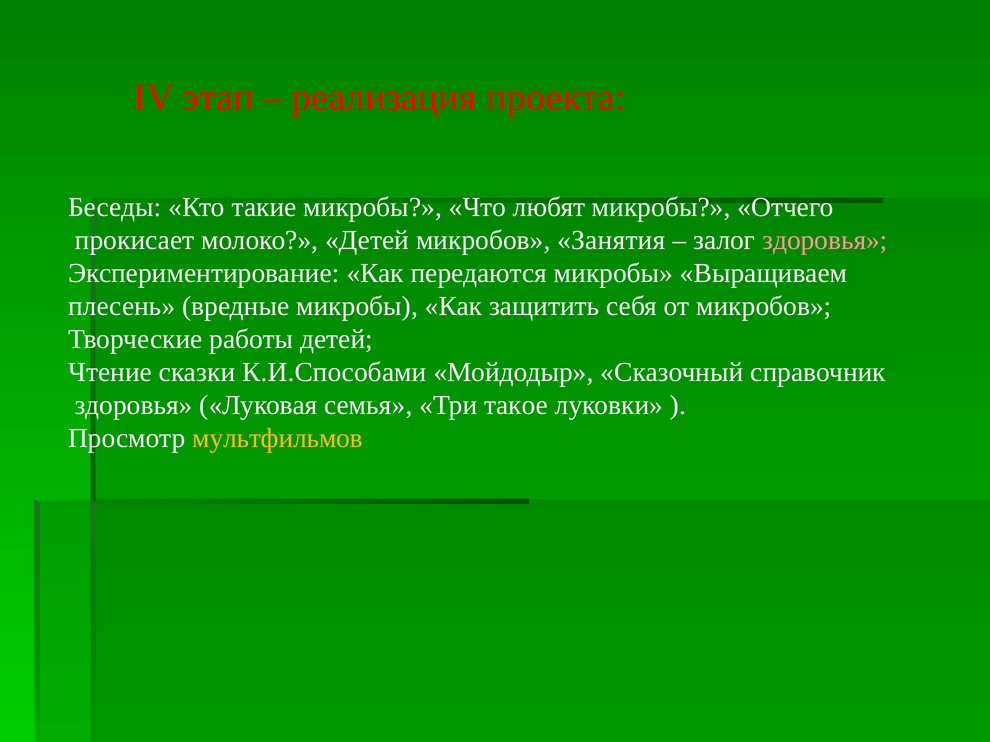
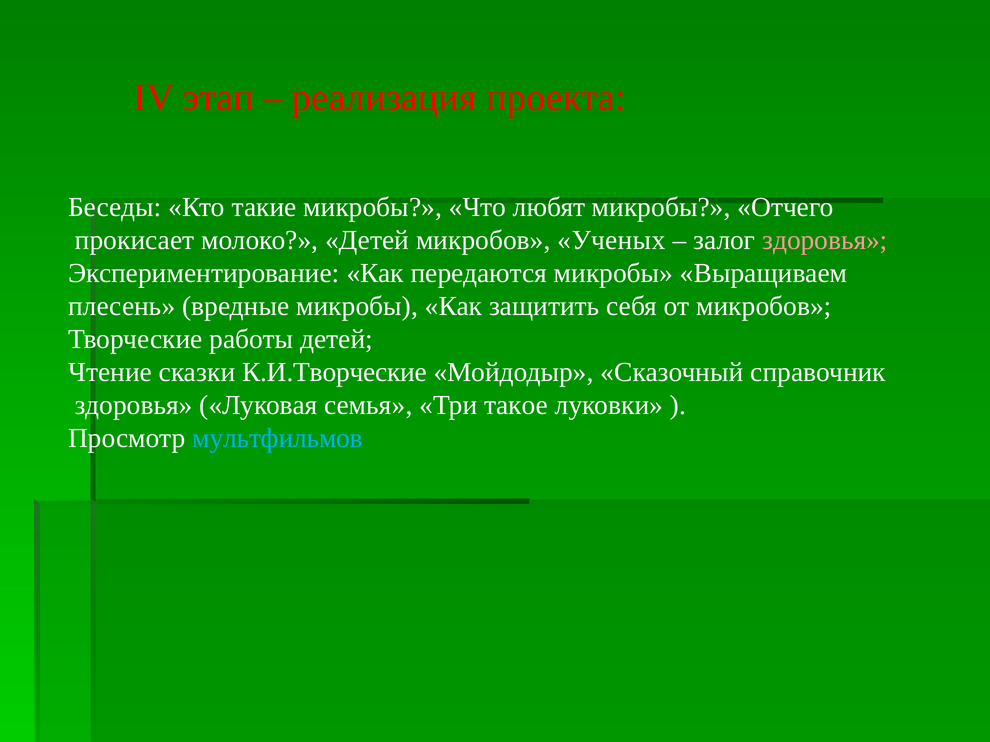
Занятия: Занятия -> Ученых
К.И.Способами: К.И.Способами -> К.И.Творческие
мультфильмов colour: yellow -> light blue
